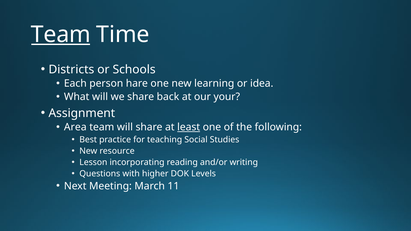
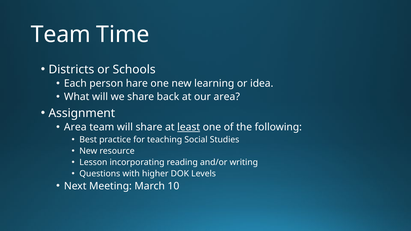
Team at (61, 35) underline: present -> none
our your: your -> area
11: 11 -> 10
